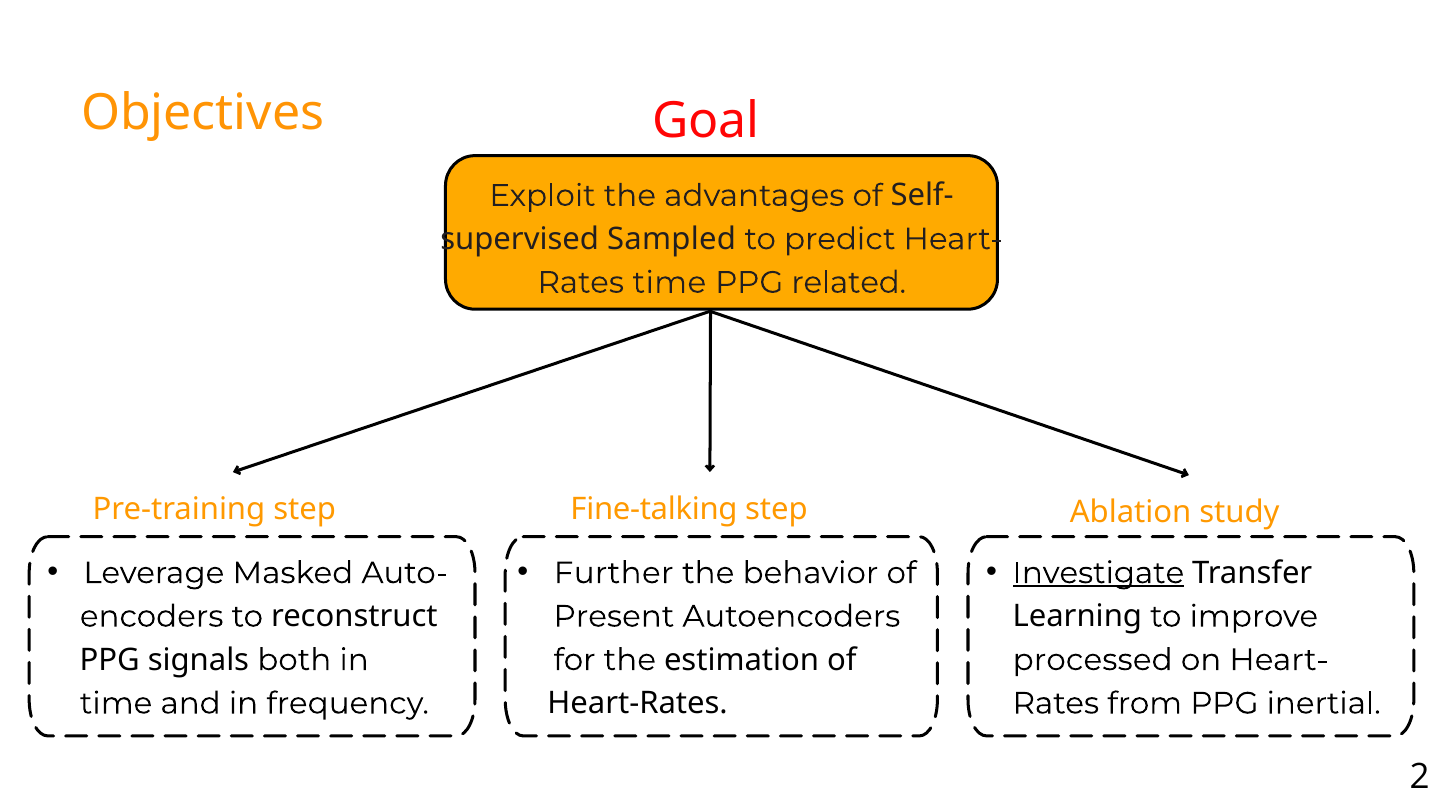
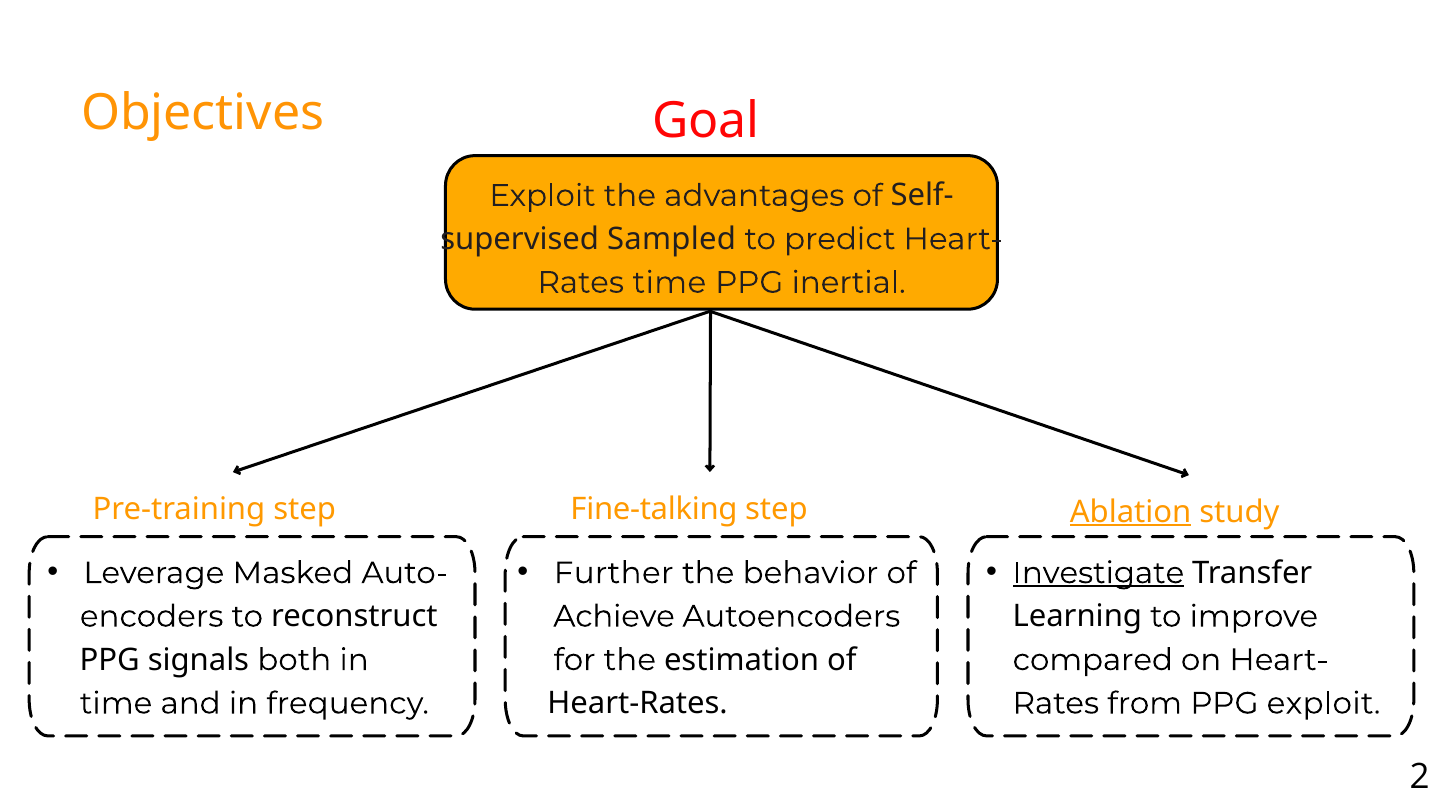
related: related -> inertial
Ablation underline: none -> present
Present: Present -> Achieve
processed: processed -> compared
PPG inertial: inertial -> exploit
